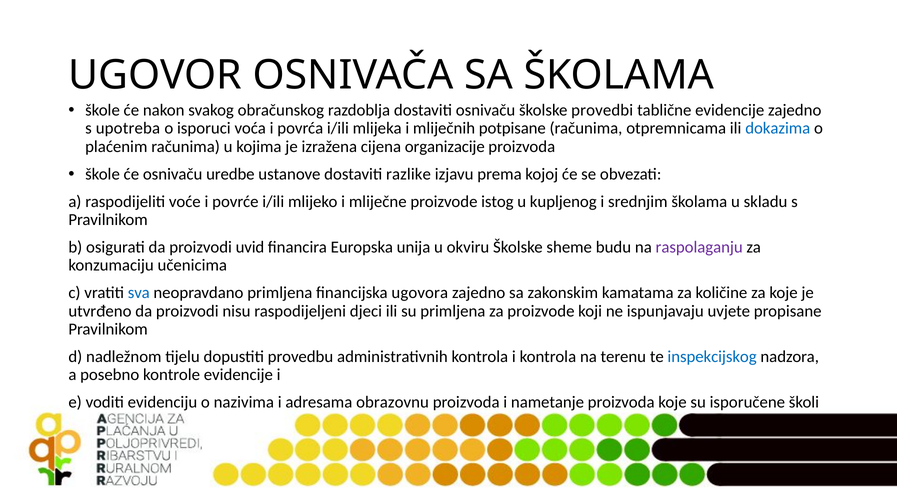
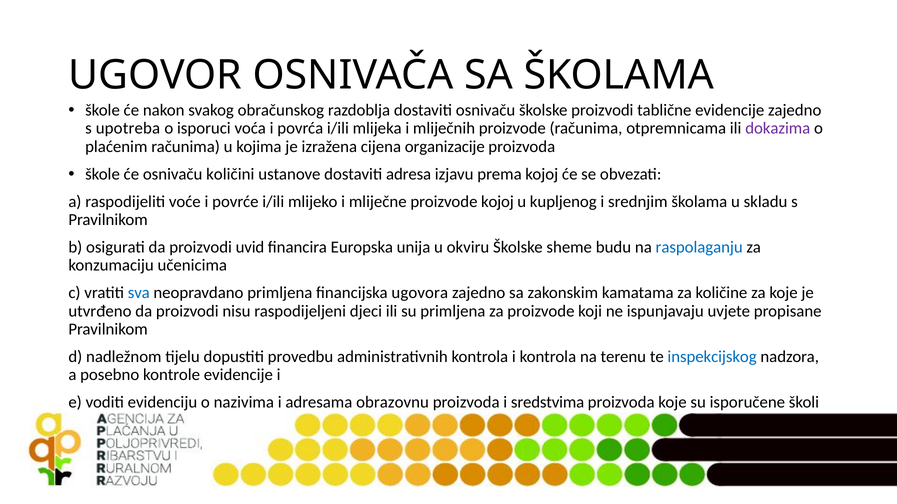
školske provedbi: provedbi -> proizvodi
mliječnih potpisane: potpisane -> proizvode
dokazima colour: blue -> purple
uredbe: uredbe -> količini
razlike: razlike -> adresa
proizvode istog: istog -> kojoj
raspolaganju colour: purple -> blue
nametanje: nametanje -> sredstvima
